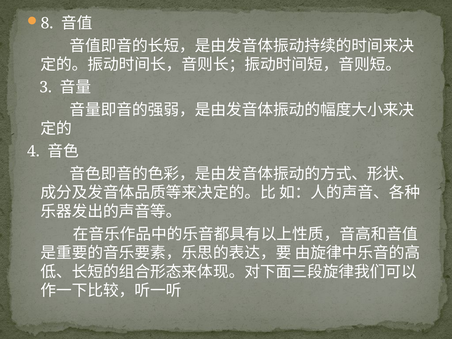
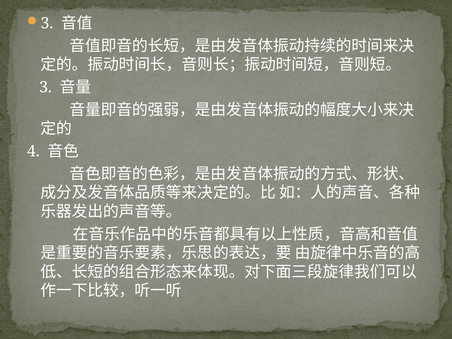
8 at (47, 23): 8 -> 3
